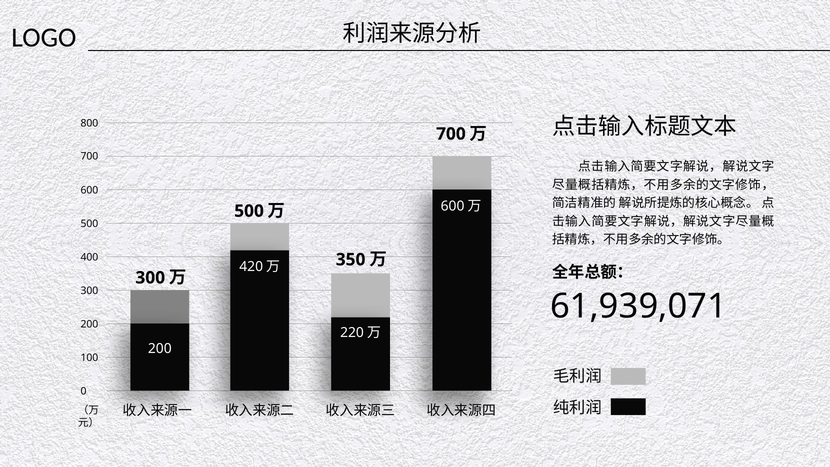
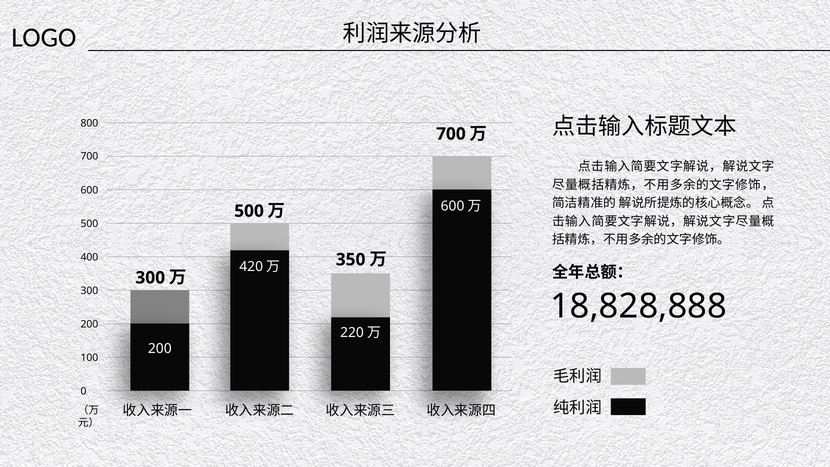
61,939,071: 61,939,071 -> 18,828,888
